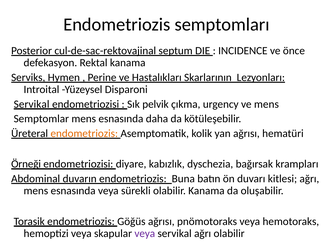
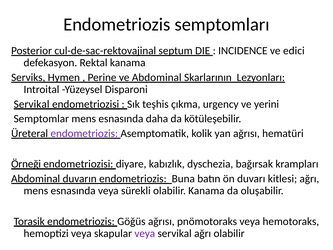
önce: önce -> edici
ve Hastalıkları: Hastalıkları -> Abdominal
pelvik: pelvik -> teşhis
ve mens: mens -> yerini
endometriozis at (84, 133) colour: orange -> purple
